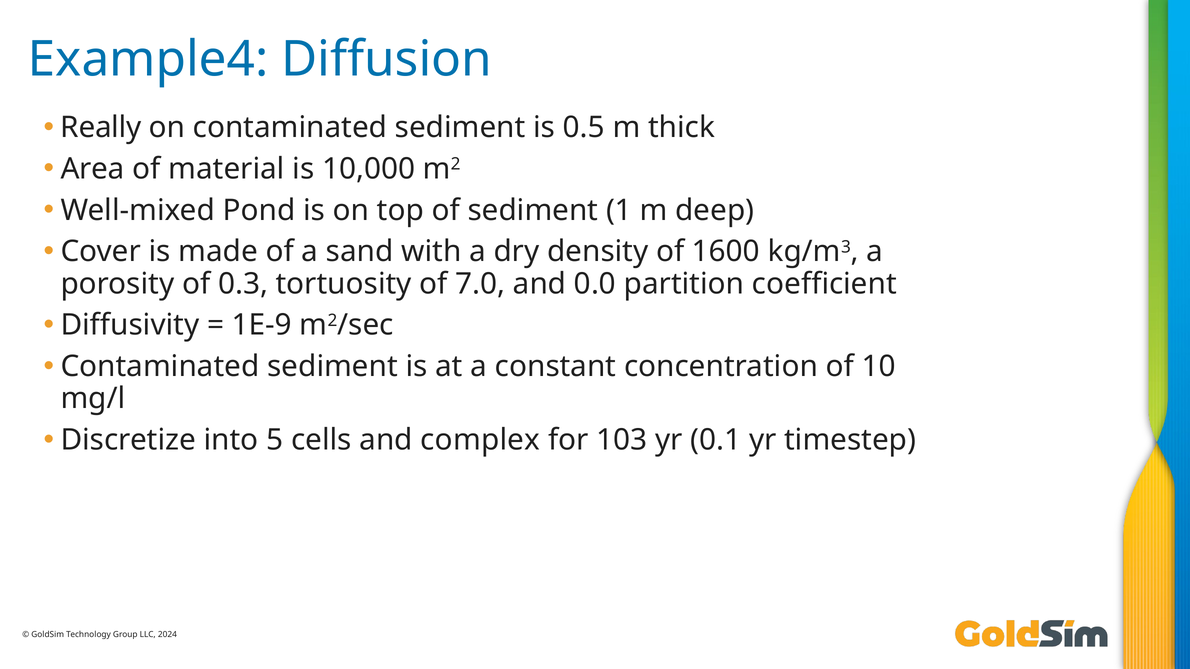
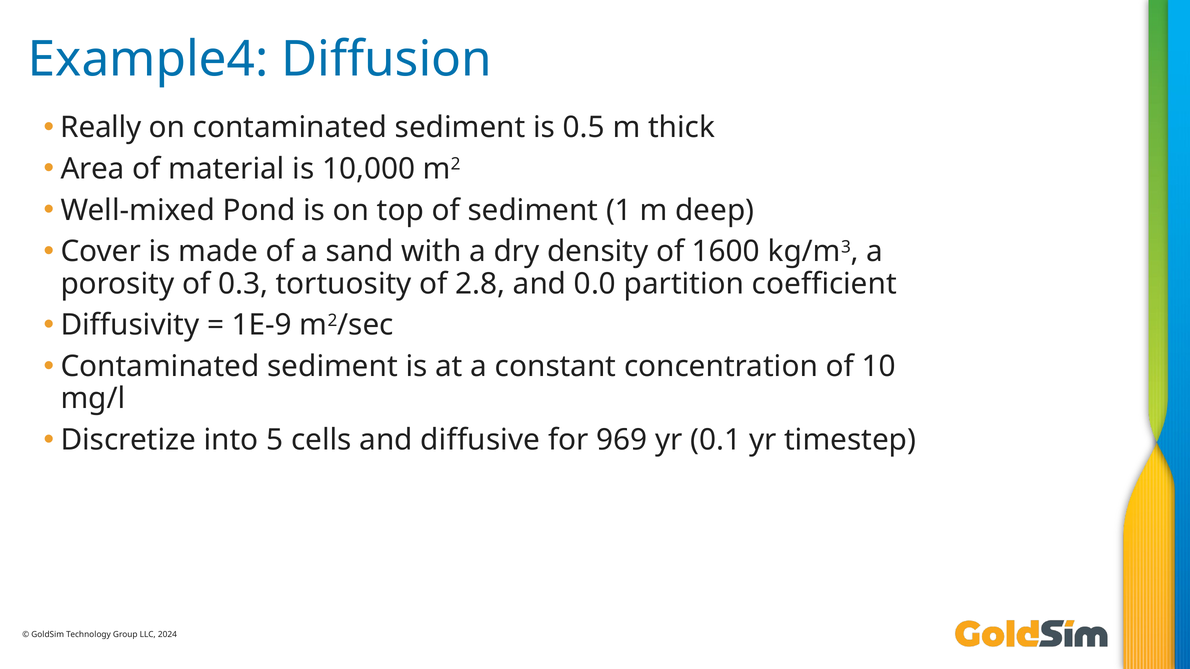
7.0: 7.0 -> 2.8
complex: complex -> diffusive
103: 103 -> 969
